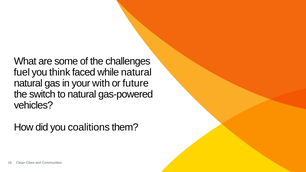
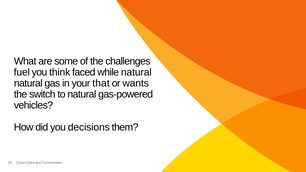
with: with -> that
future: future -> wants
coalitions: coalitions -> decisions
